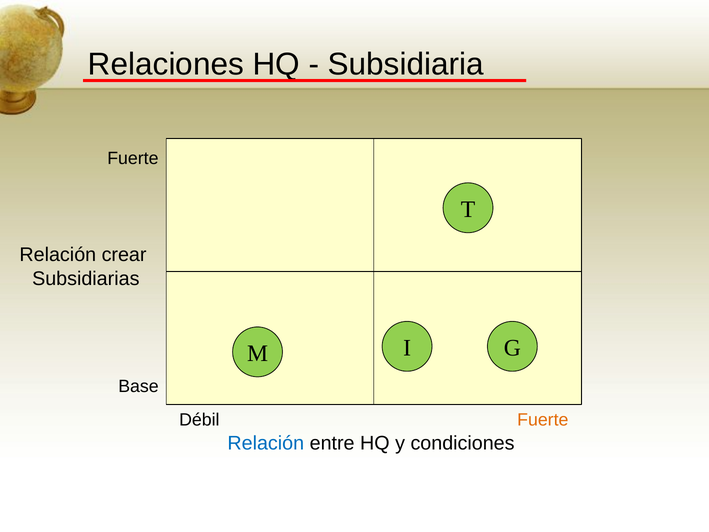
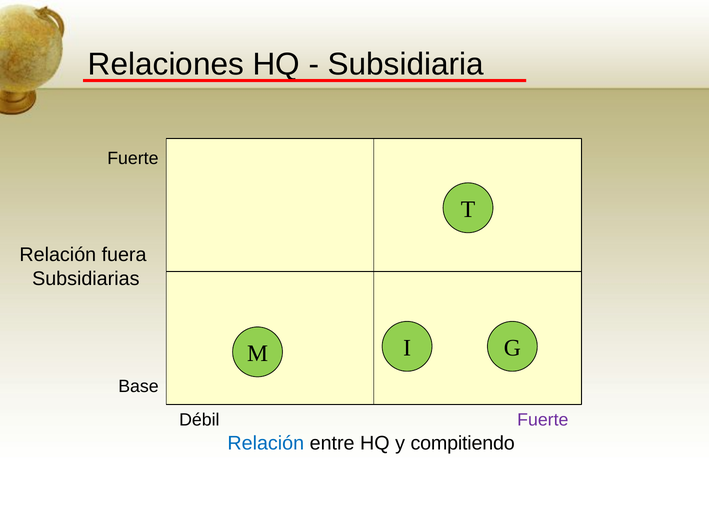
crear: crear -> fuera
Fuerte at (543, 420) colour: orange -> purple
condiciones: condiciones -> compitiendo
